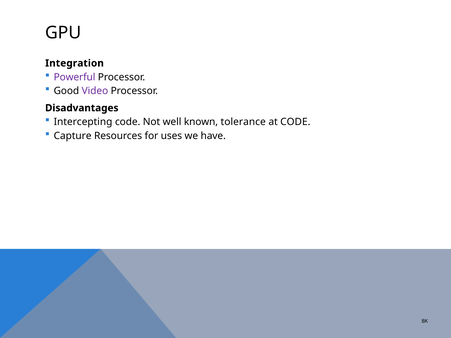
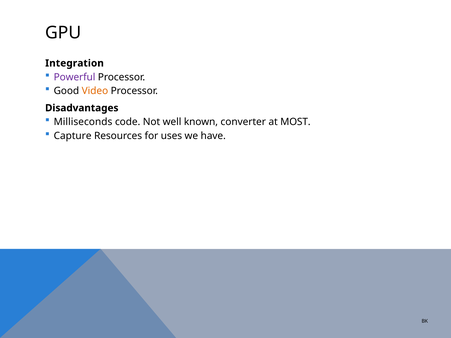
Video colour: purple -> orange
Intercepting: Intercepting -> Milliseconds
tolerance: tolerance -> converter
at CODE: CODE -> MOST
